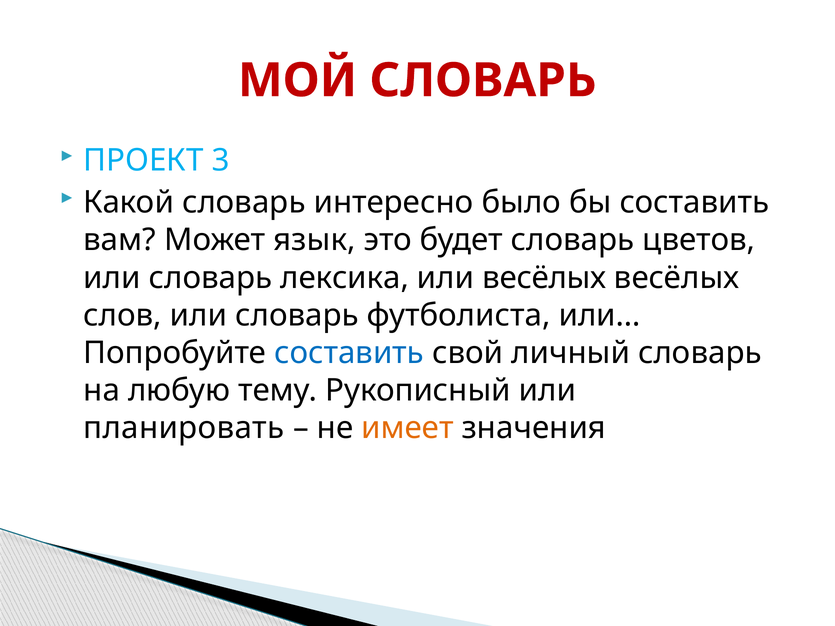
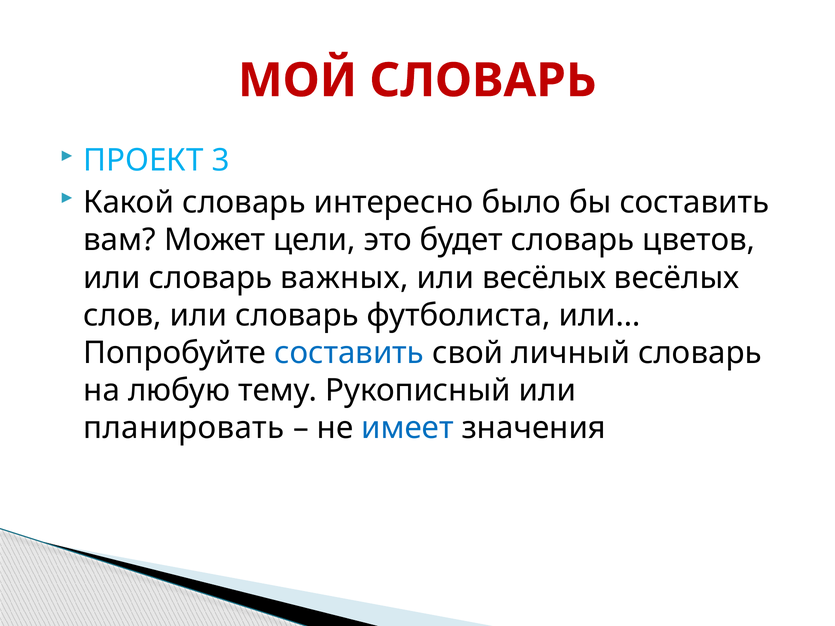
язык: язык -> цели
лексика: лексика -> важных
имеет colour: orange -> blue
